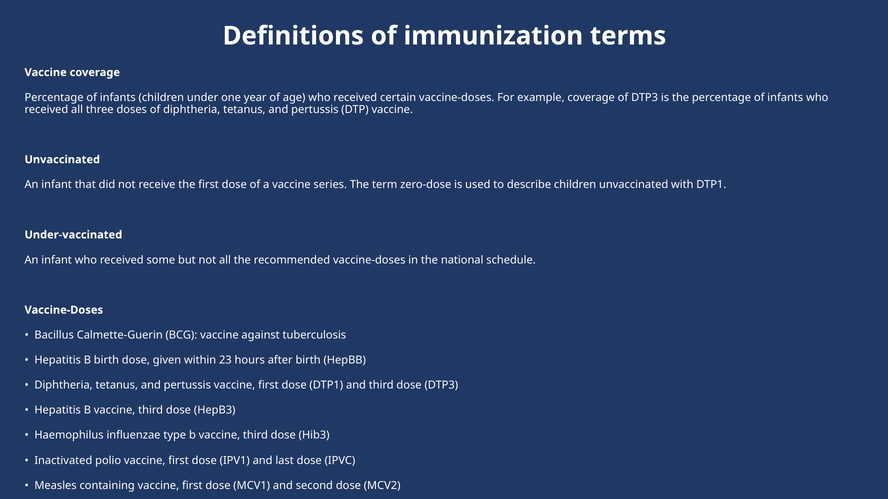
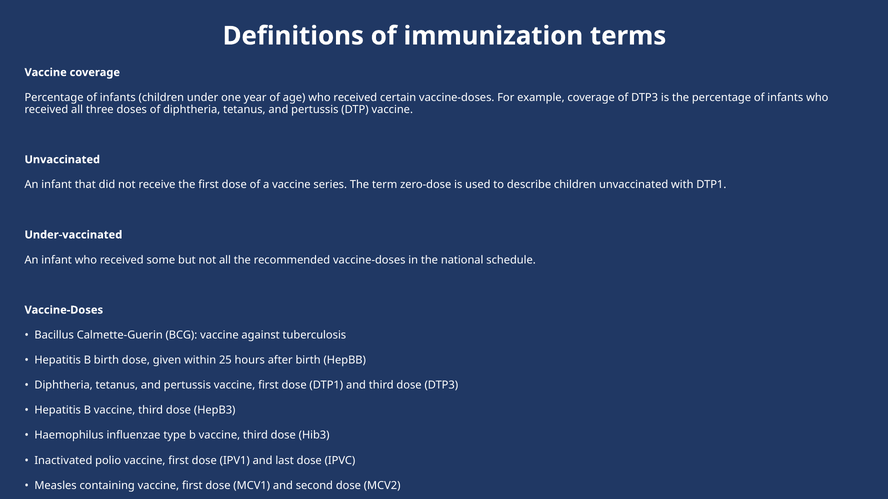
23: 23 -> 25
